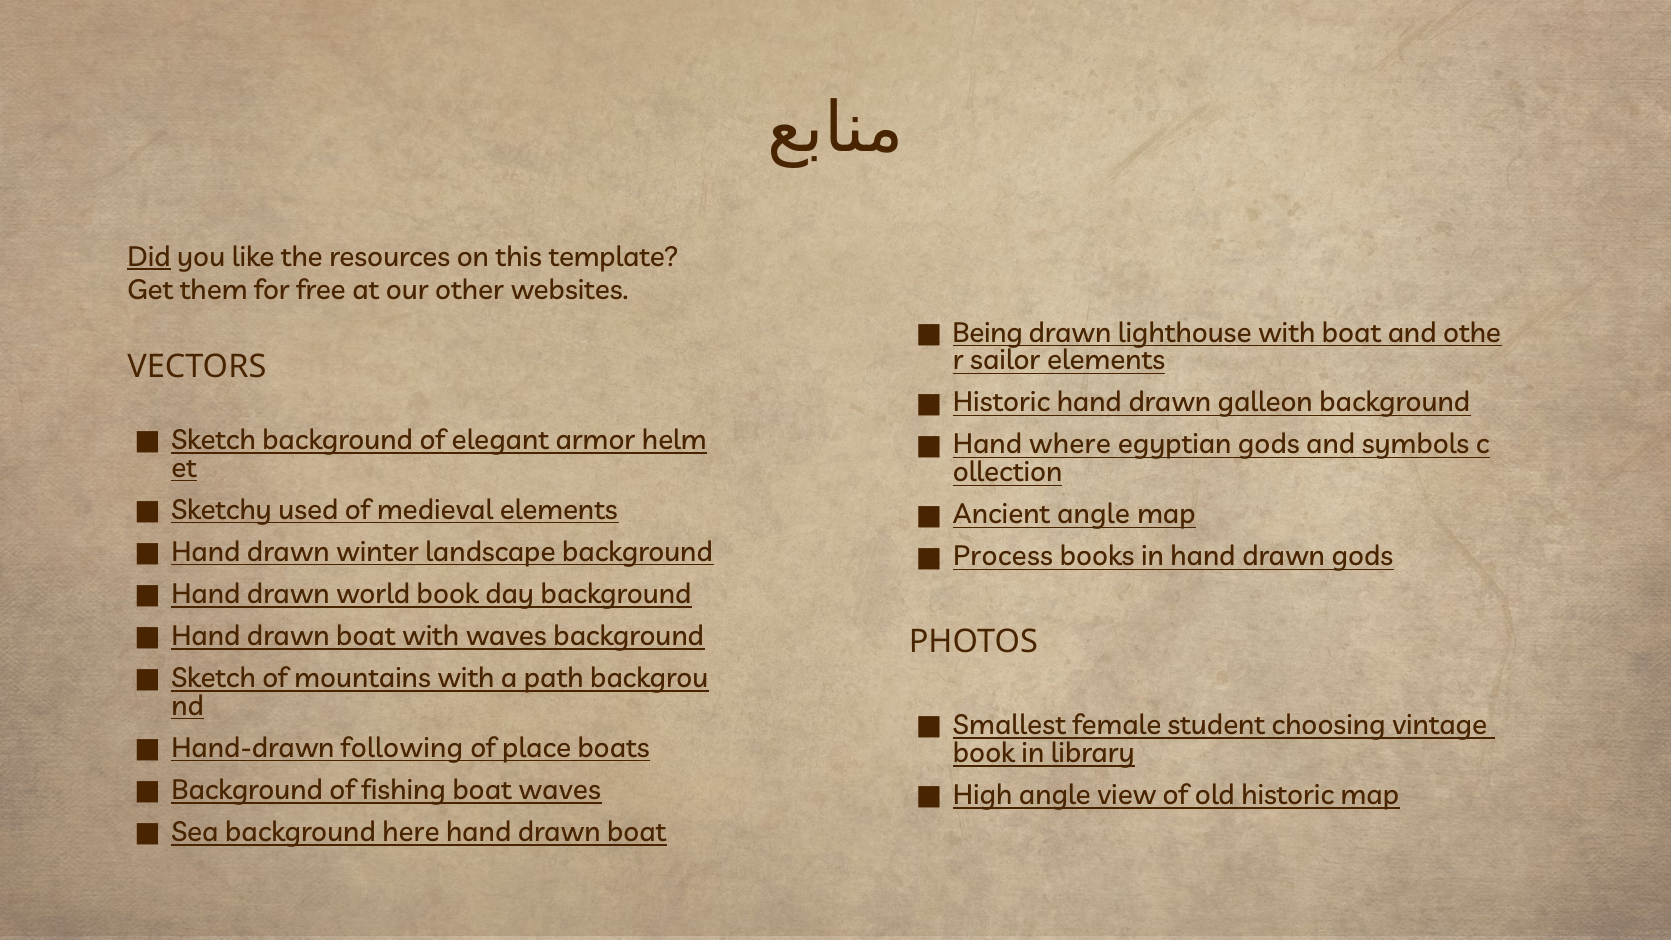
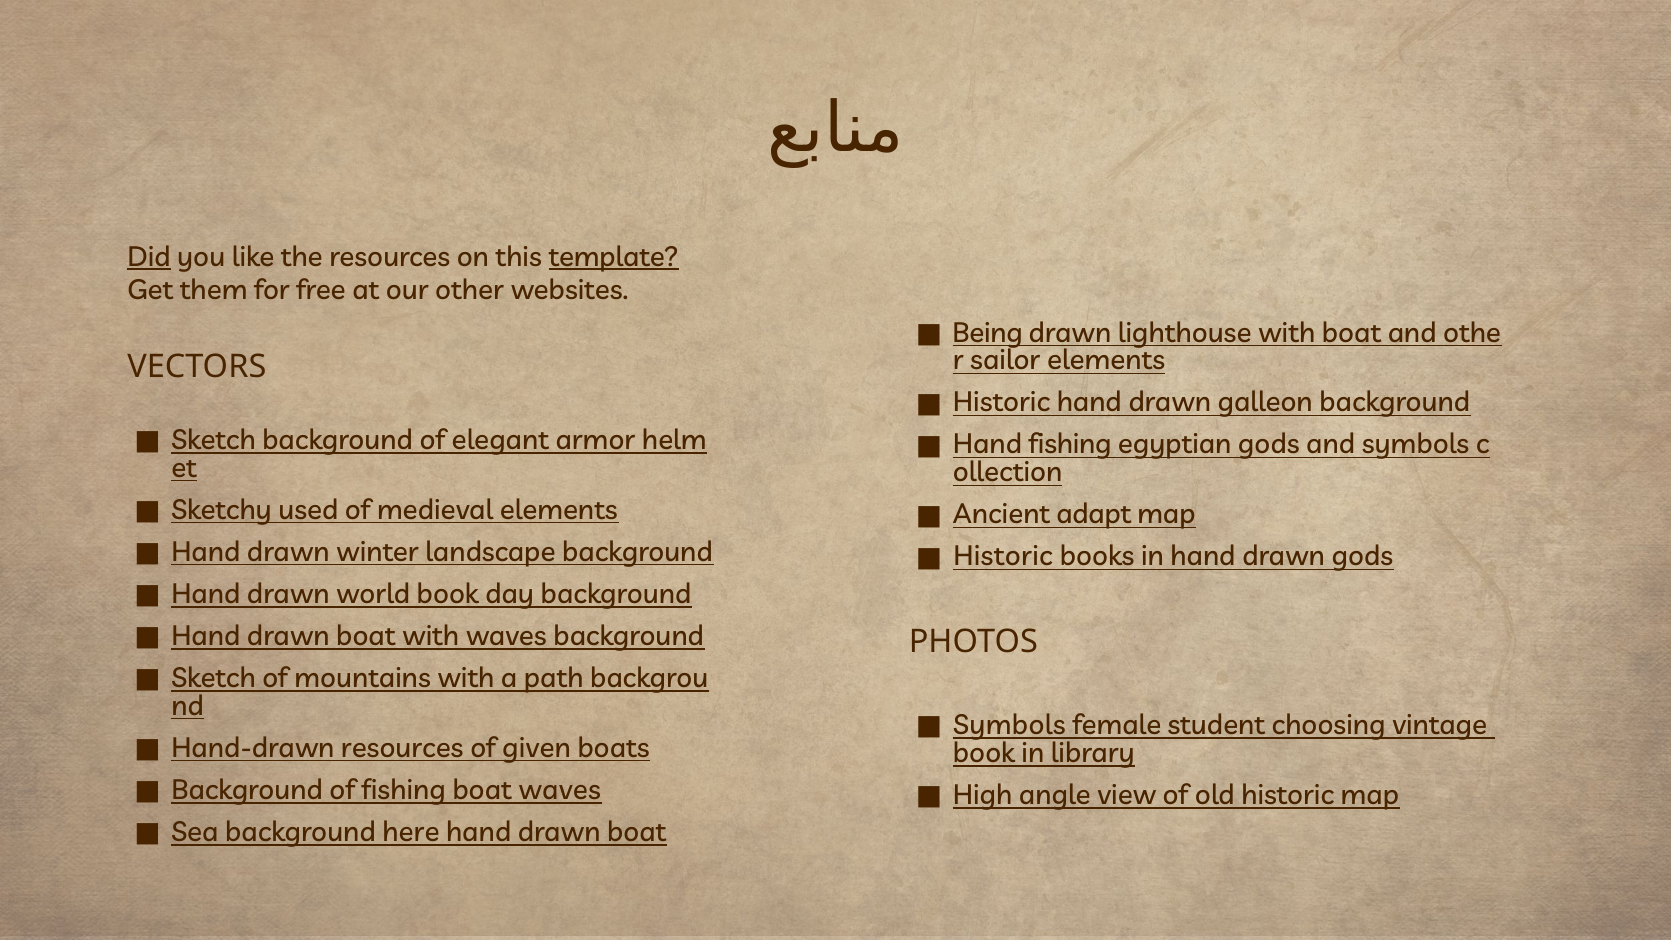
template underline: none -> present
Hand where: where -> fishing
Ancient angle: angle -> adapt
Process at (1003, 557): Process -> Historic
Smallest at (1009, 725): Smallest -> Symbols
Hand-drawn following: following -> resources
place: place -> given
